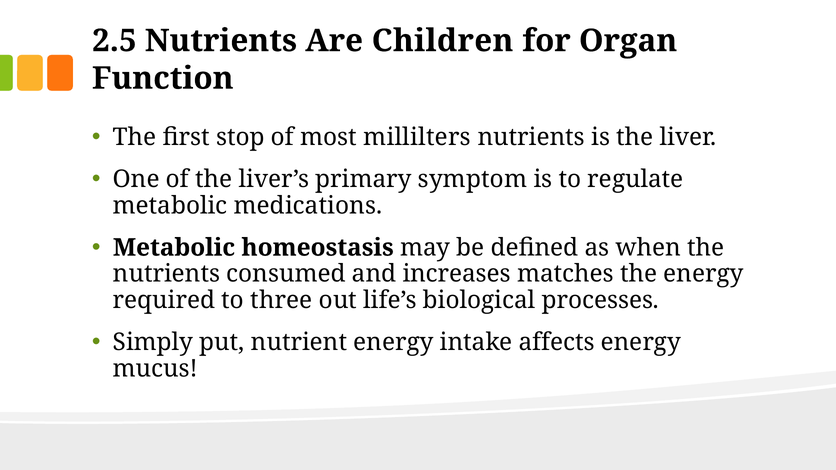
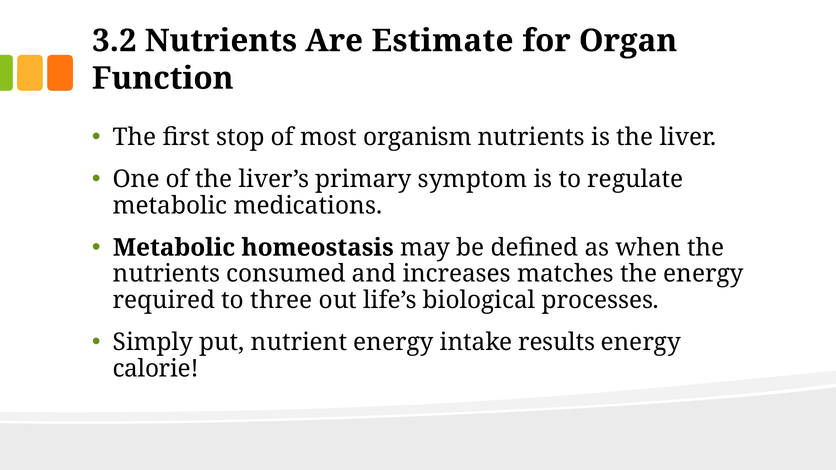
2.5: 2.5 -> 3.2
Children: Children -> Estimate
millilters: millilters -> organism
affects: affects -> results
mucus: mucus -> calorie
